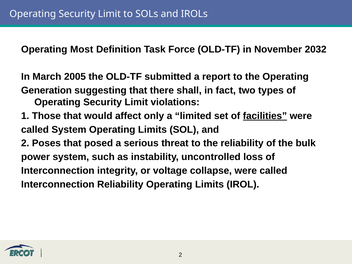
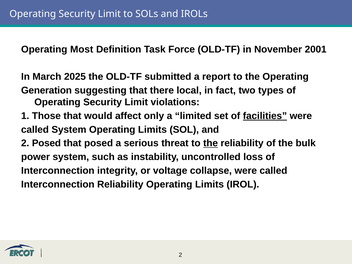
2032: 2032 -> 2001
2005: 2005 -> 2025
shall: shall -> local
2 Poses: Poses -> Posed
the at (211, 143) underline: none -> present
